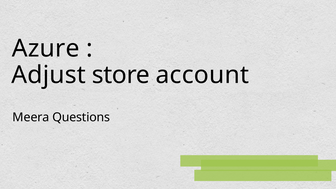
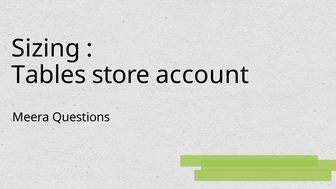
Azure: Azure -> Sizing
Adjust: Adjust -> Tables
